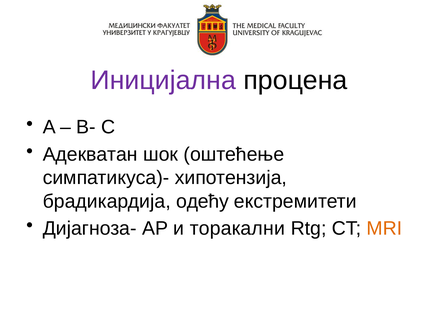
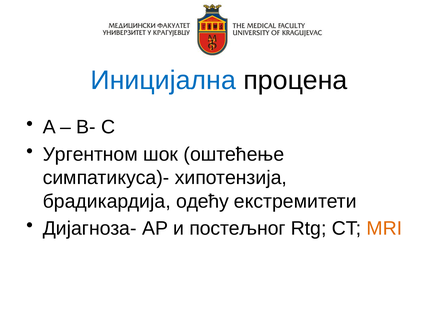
Иницијална colour: purple -> blue
Адекватан: Адекватан -> Ургентном
торакални: торакални -> постељног
